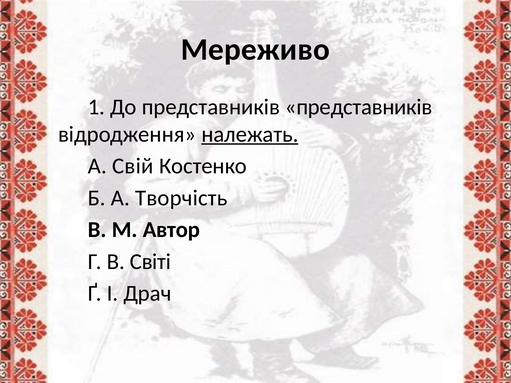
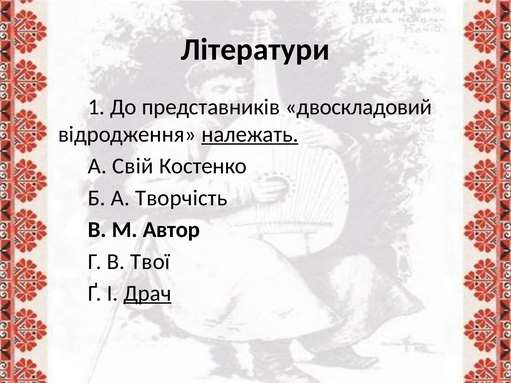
Мереживо: Мереживо -> Літератури
представників представників: представників -> двоскладовий
Світі: Світі -> Твої
Драч underline: none -> present
